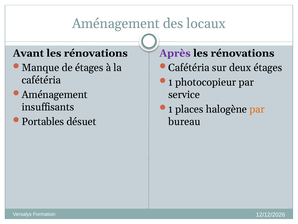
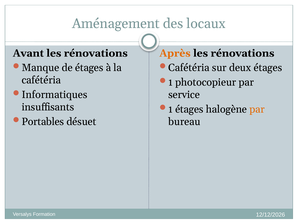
Après colour: purple -> orange
Aménagement at (55, 94): Aménagement -> Informatiques
1 places: places -> étages
